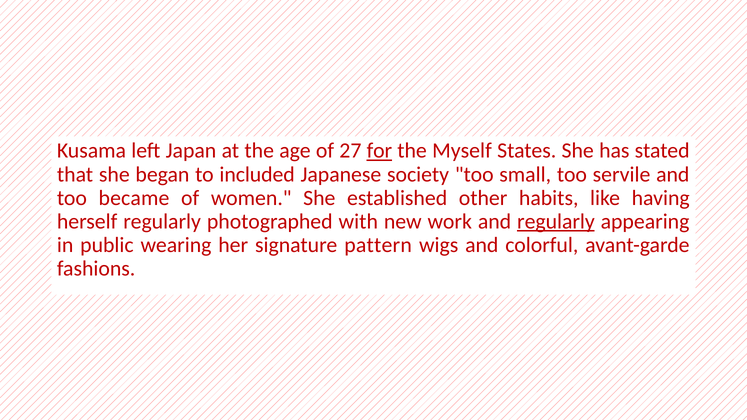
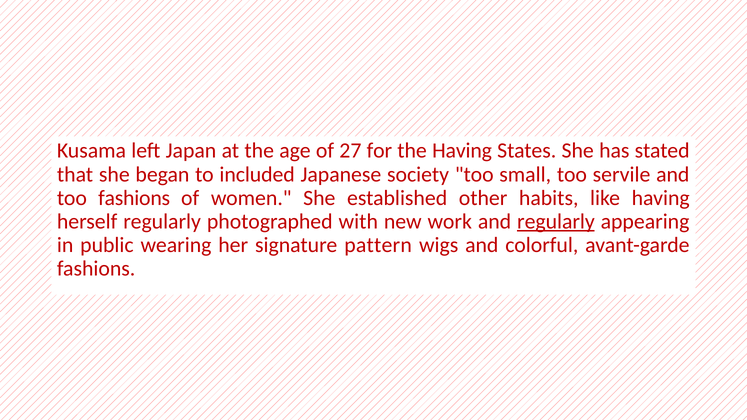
for underline: present -> none
the Myself: Myself -> Having
too became: became -> fashions
